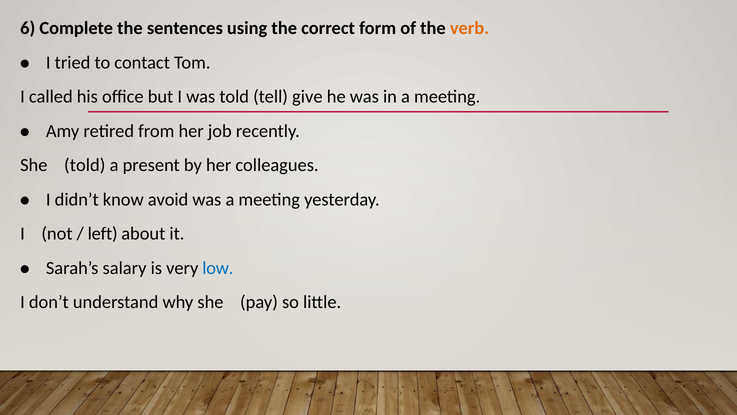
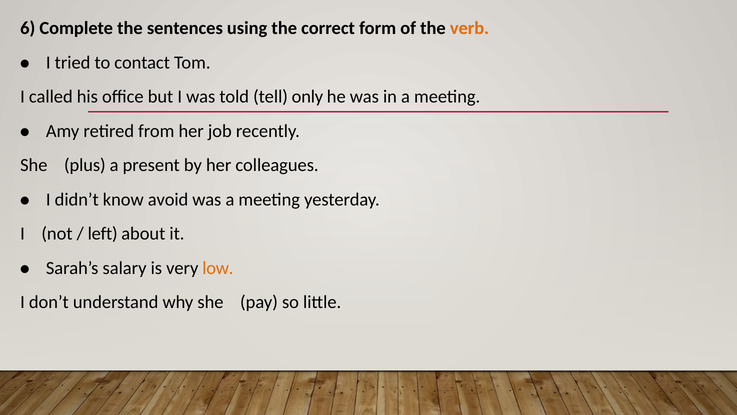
give: give -> only
She told: told -> plus
low colour: blue -> orange
